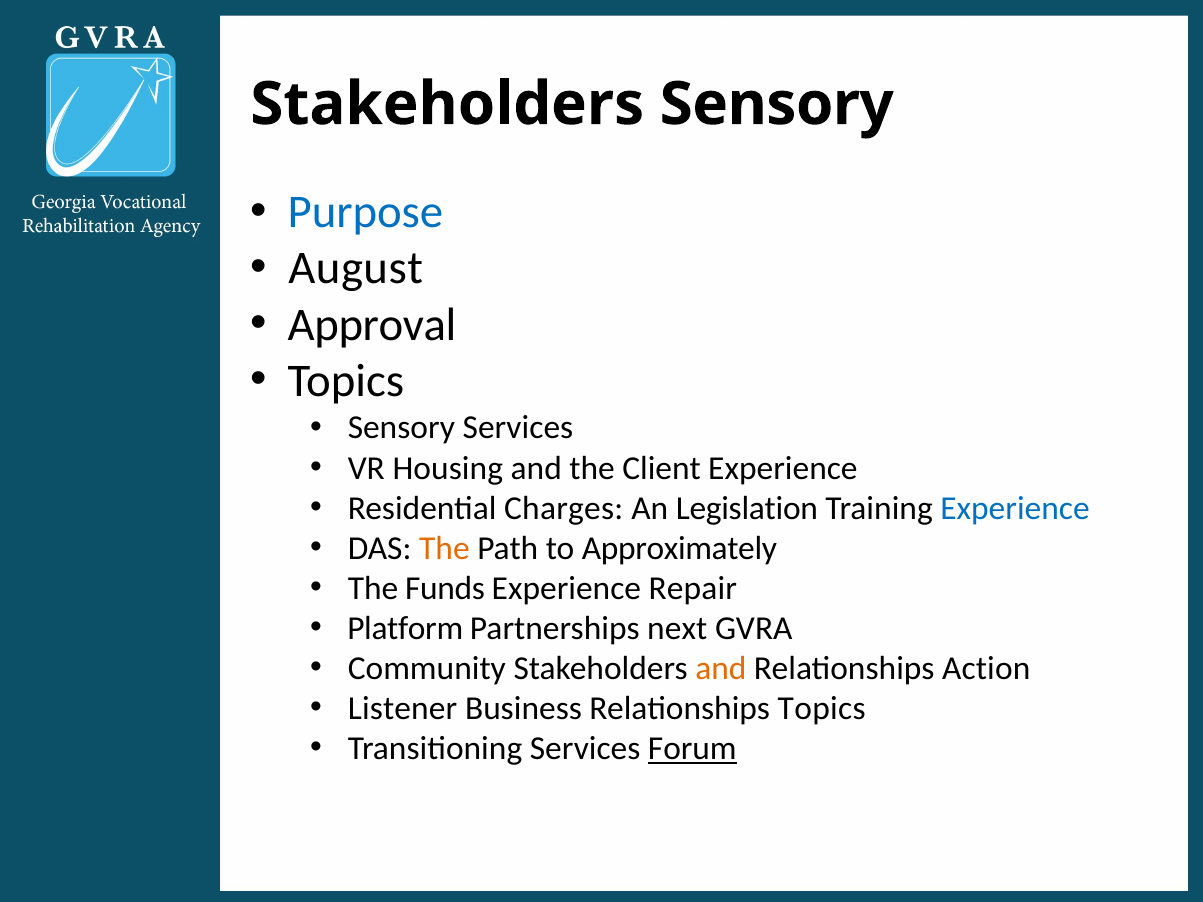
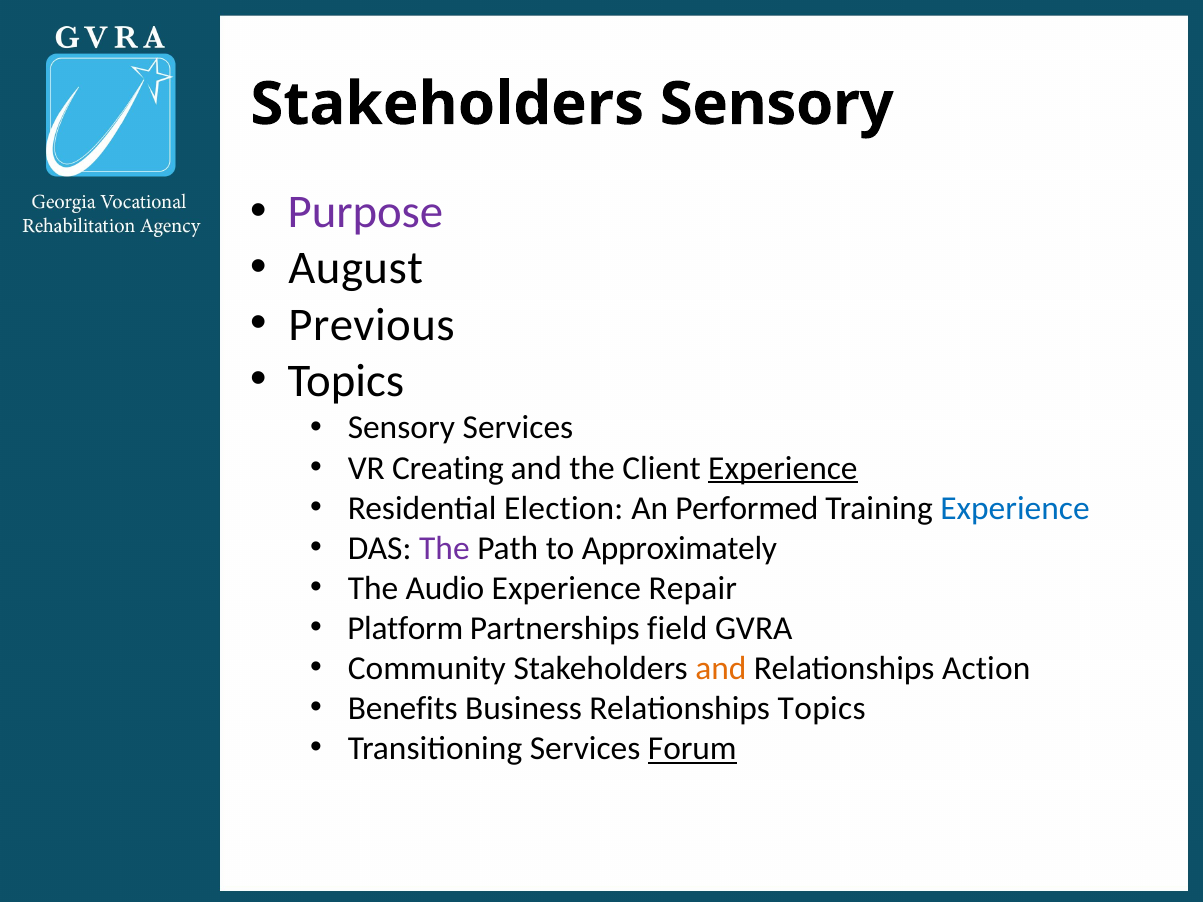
Purpose colour: blue -> purple
Approval: Approval -> Previous
Housing: Housing -> Creating
Experience at (783, 468) underline: none -> present
Charges: Charges -> Election
Legislation: Legislation -> Performed
The at (444, 548) colour: orange -> purple
Funds: Funds -> Audio
next: next -> field
Listener: Listener -> Benefits
